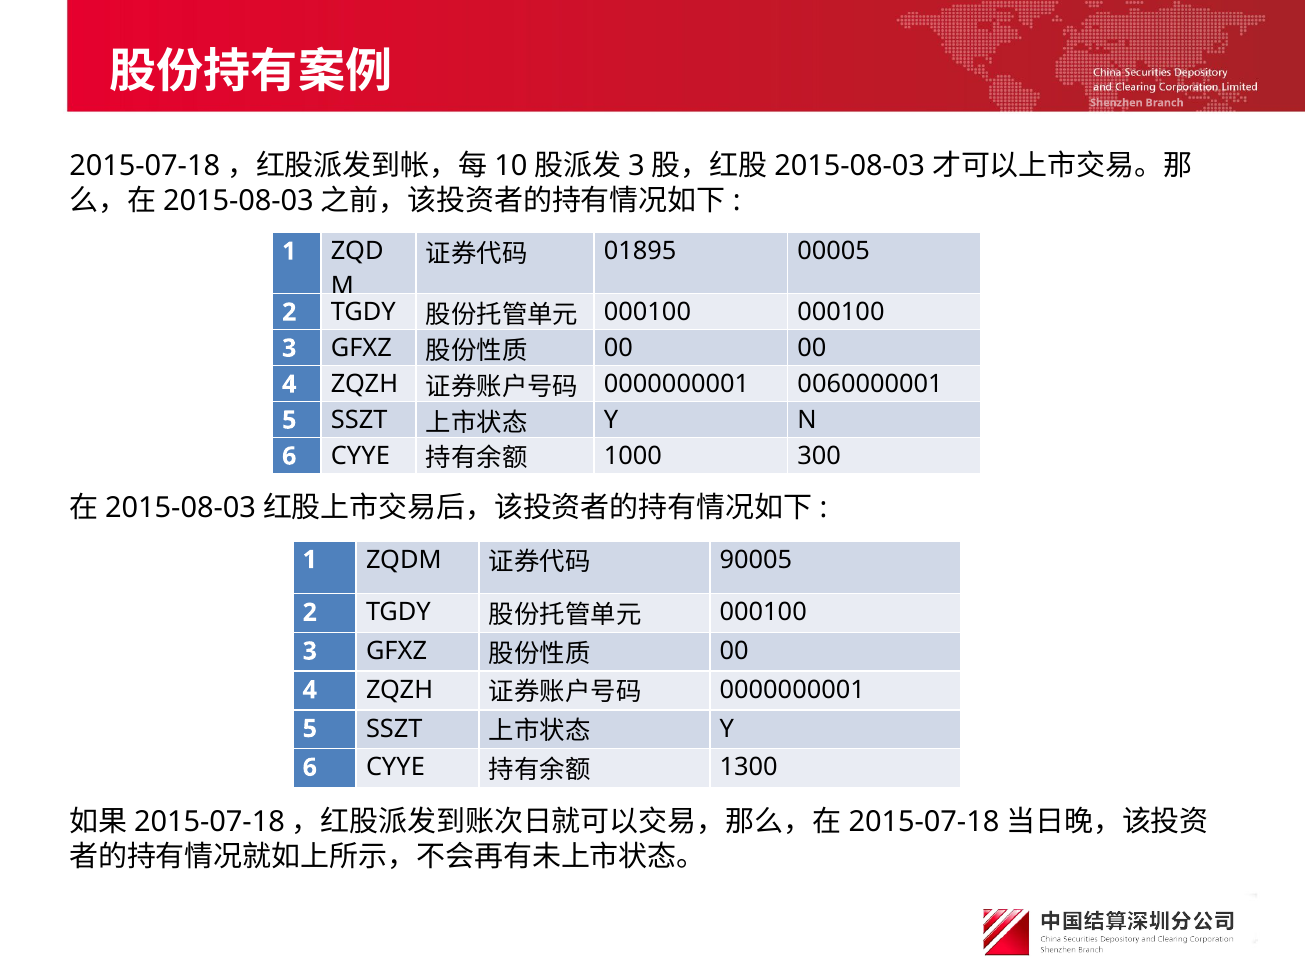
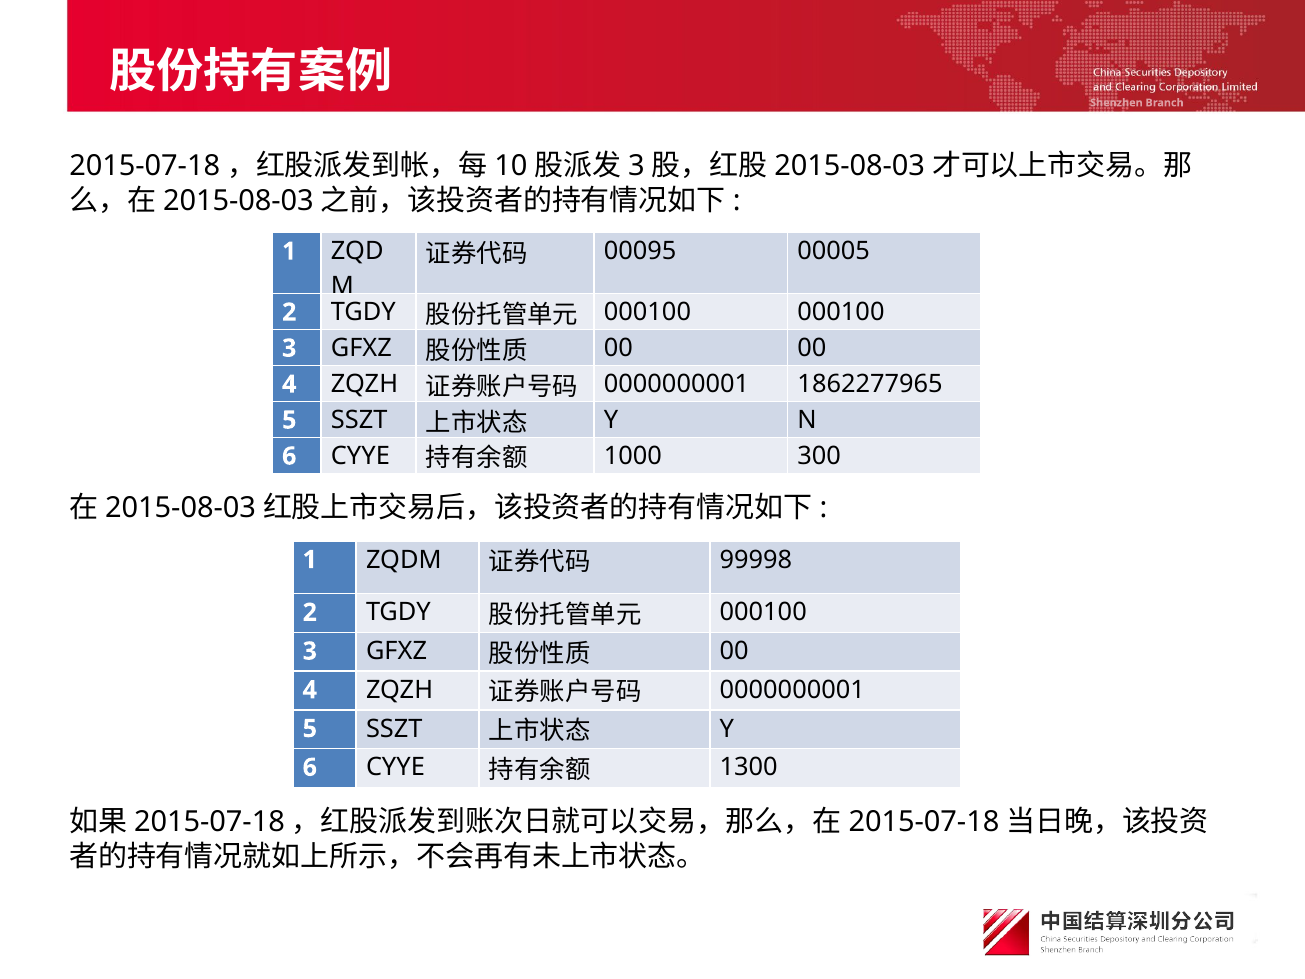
01895: 01895 -> 00095
0060000001: 0060000001 -> 1862277965
90005: 90005 -> 99998
